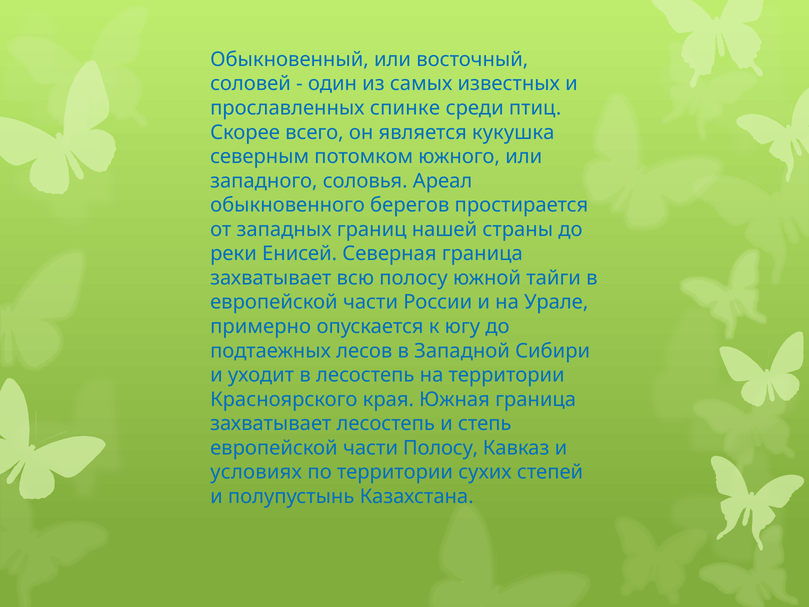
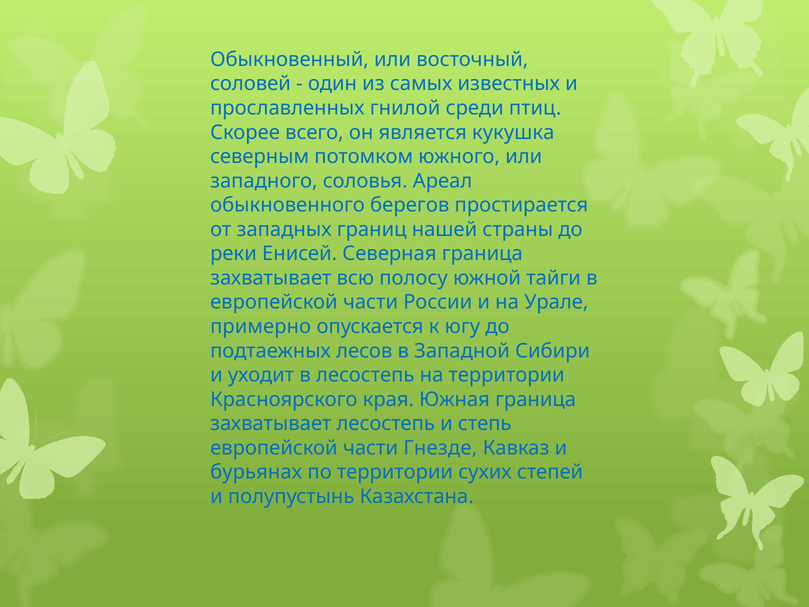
спинке: спинке -> гнилой
части Полосу: Полосу -> Гнезде
условиях: условиях -> бурьянах
